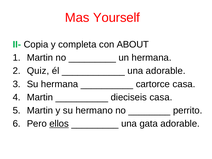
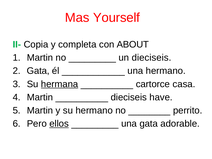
un hermana: hermana -> dieciseis
Quiz at (38, 71): Quiz -> Gata
una adorable: adorable -> hermano
hermana at (60, 84) underline: none -> present
dieciseis casa: casa -> have
